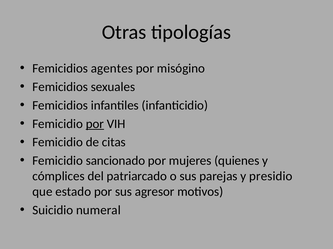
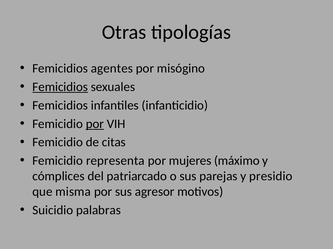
Femicidios at (60, 87) underline: none -> present
sancionado: sancionado -> representa
quienes: quienes -> máximo
estado: estado -> misma
numeral: numeral -> palabras
